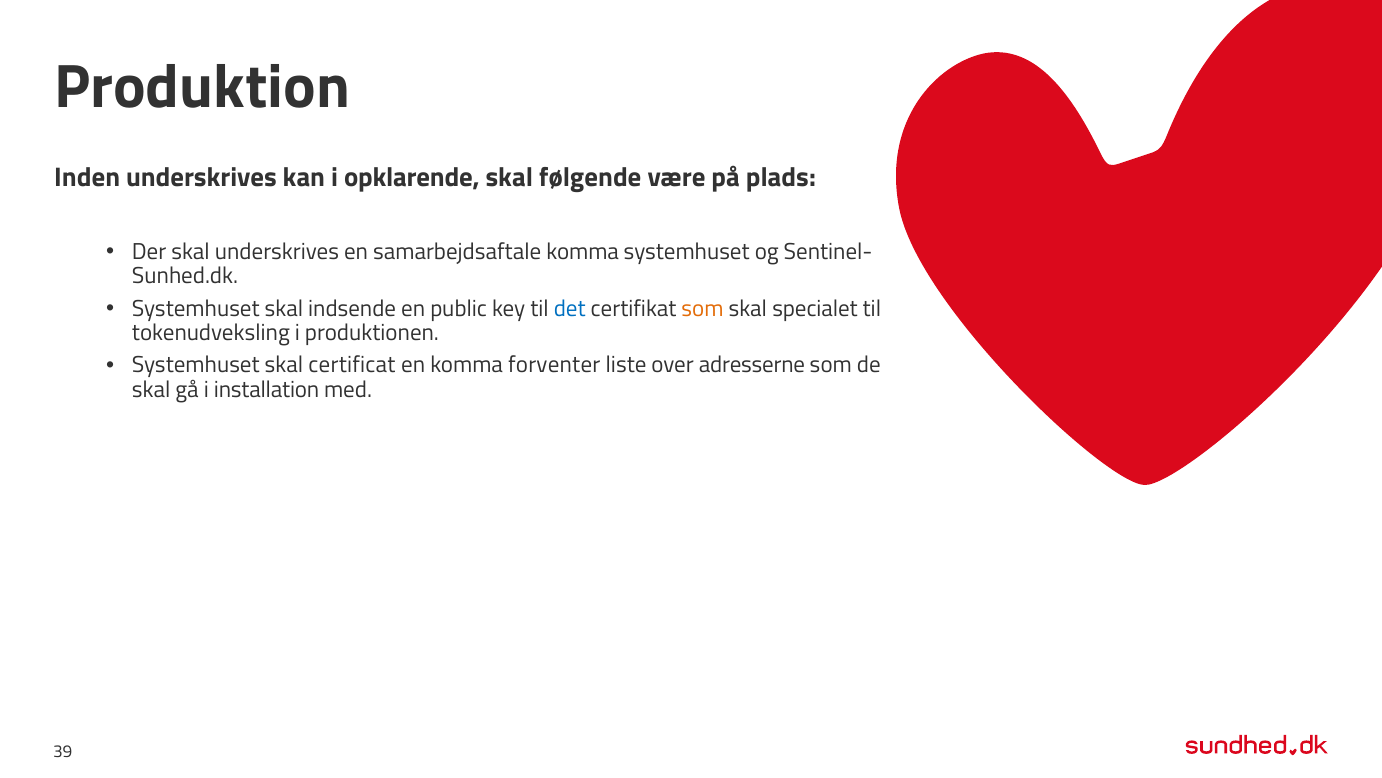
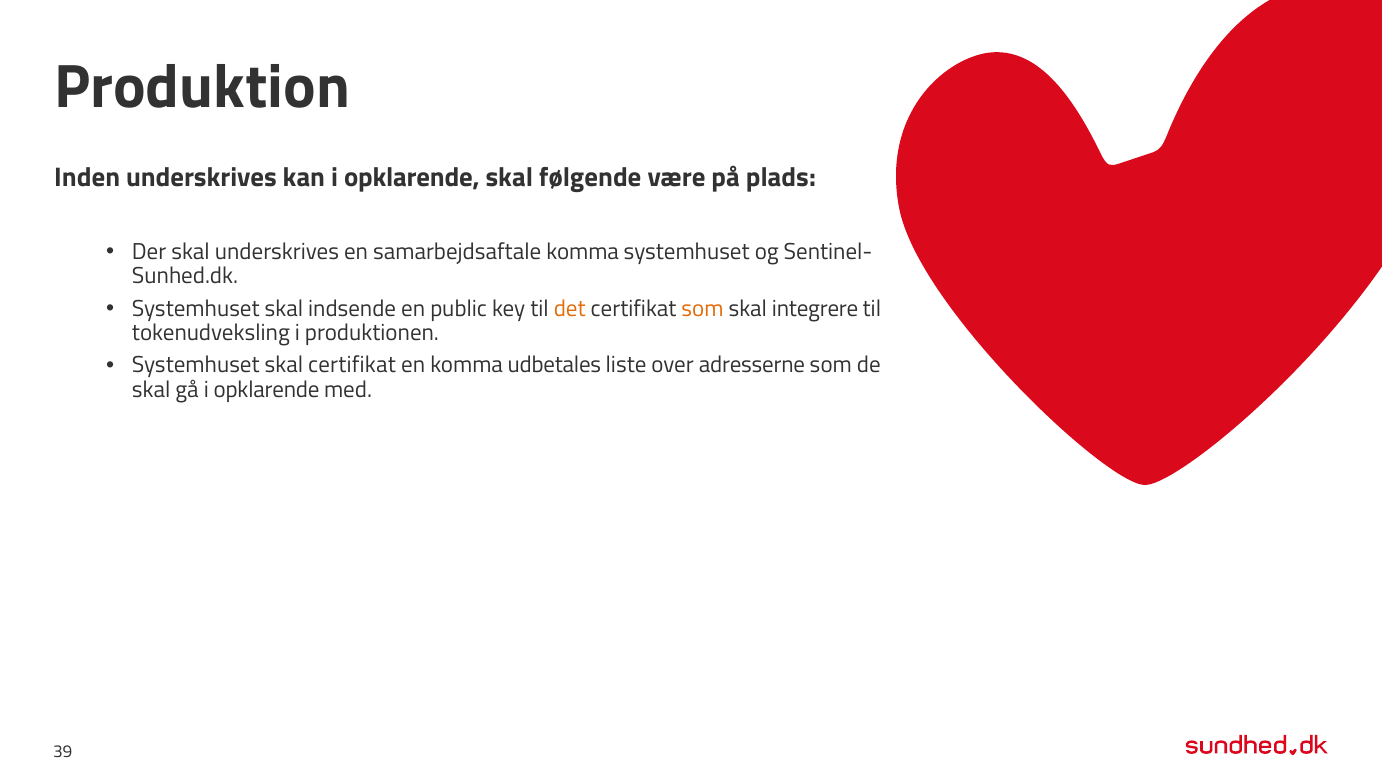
det colour: blue -> orange
specialet: specialet -> integrere
skal certificat: certificat -> certifikat
forventer: forventer -> udbetales
gå i installation: installation -> opklarende
